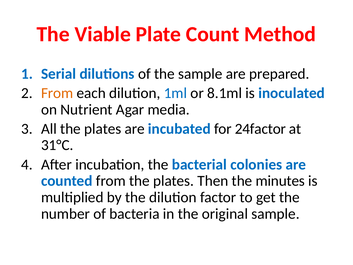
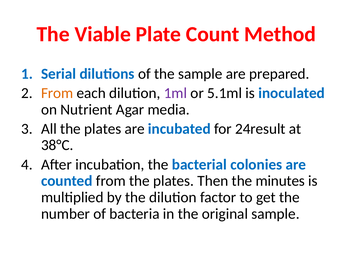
1ml colour: blue -> purple
8.1ml: 8.1ml -> 5.1ml
24factor: 24factor -> 24result
31°C: 31°C -> 38°C
